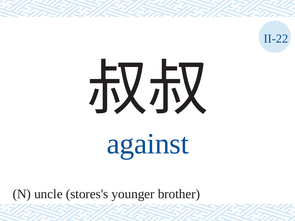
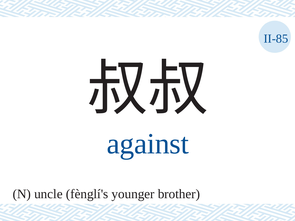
II-22: II-22 -> II-85
stores's: stores's -> fènglí's
